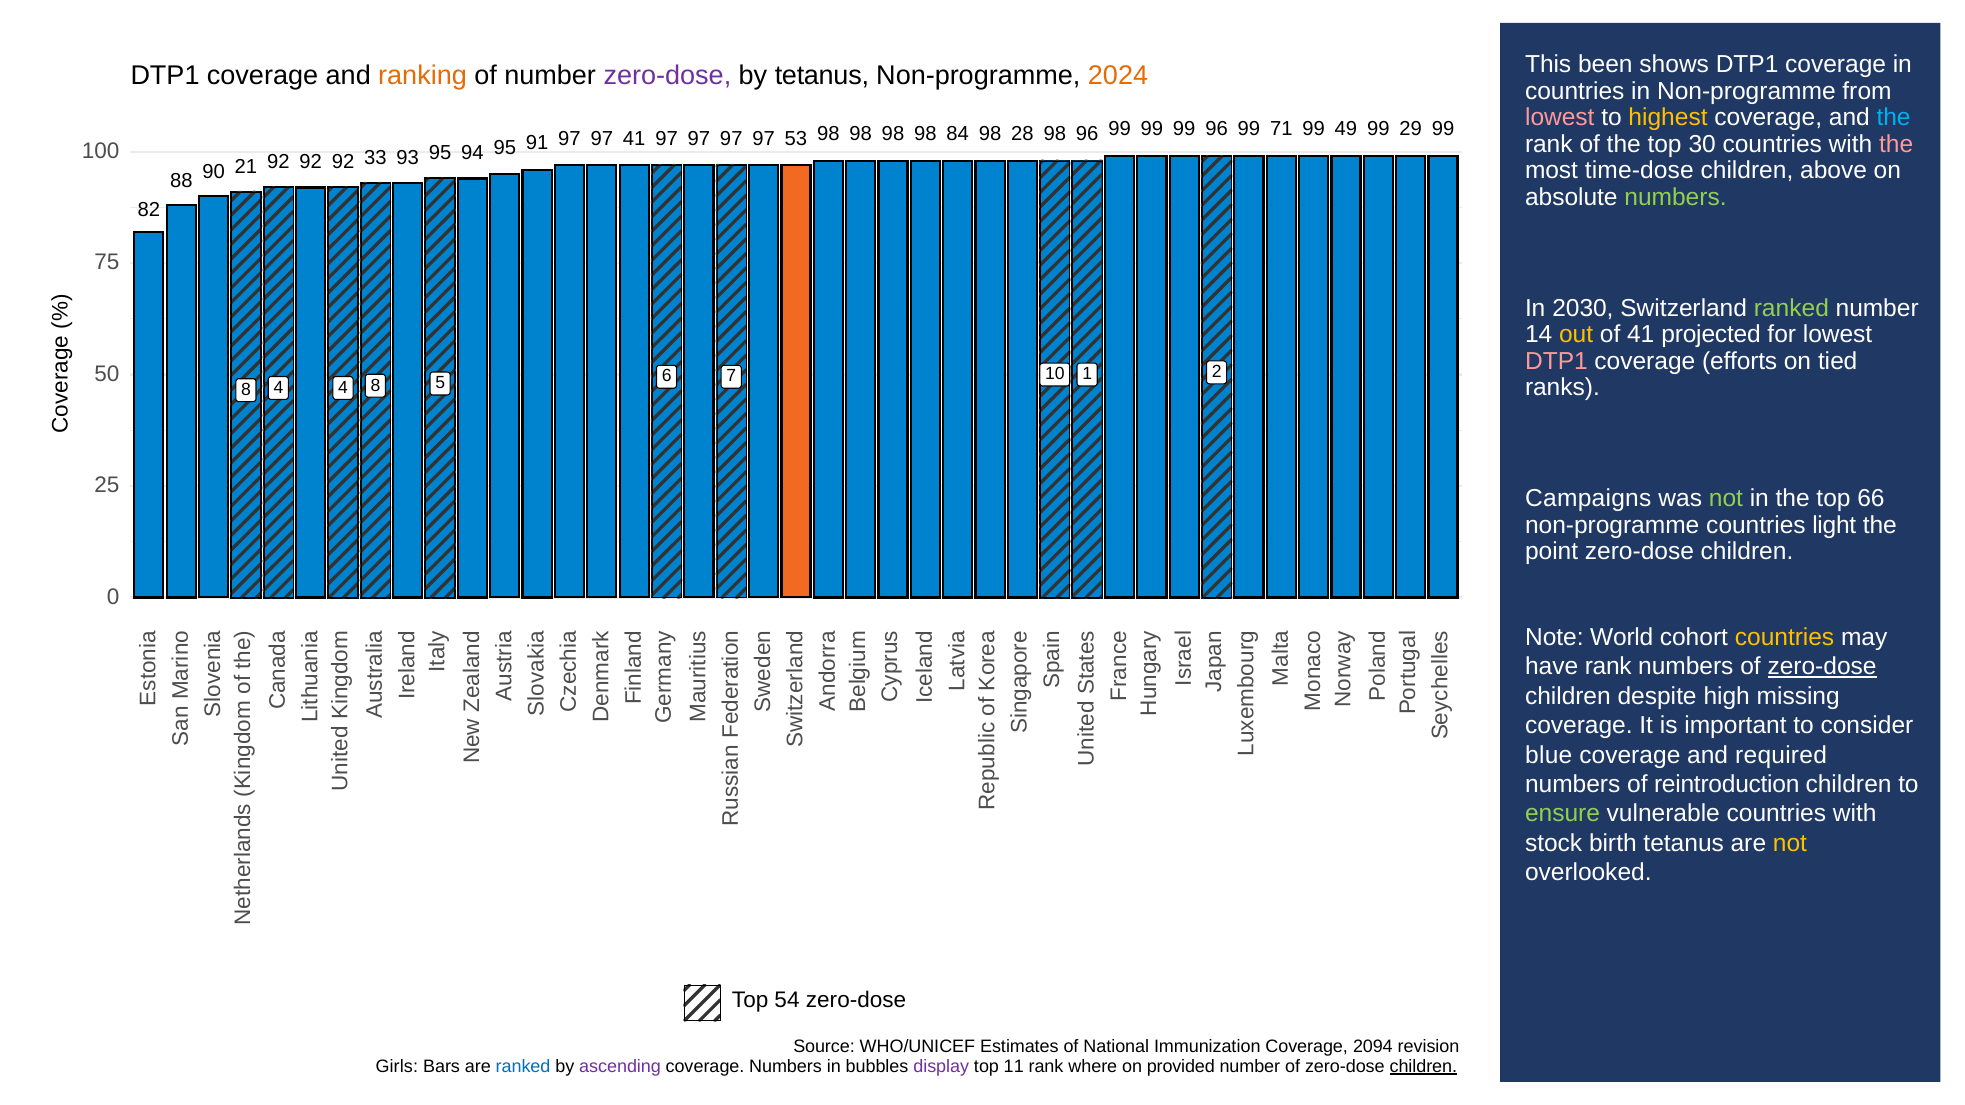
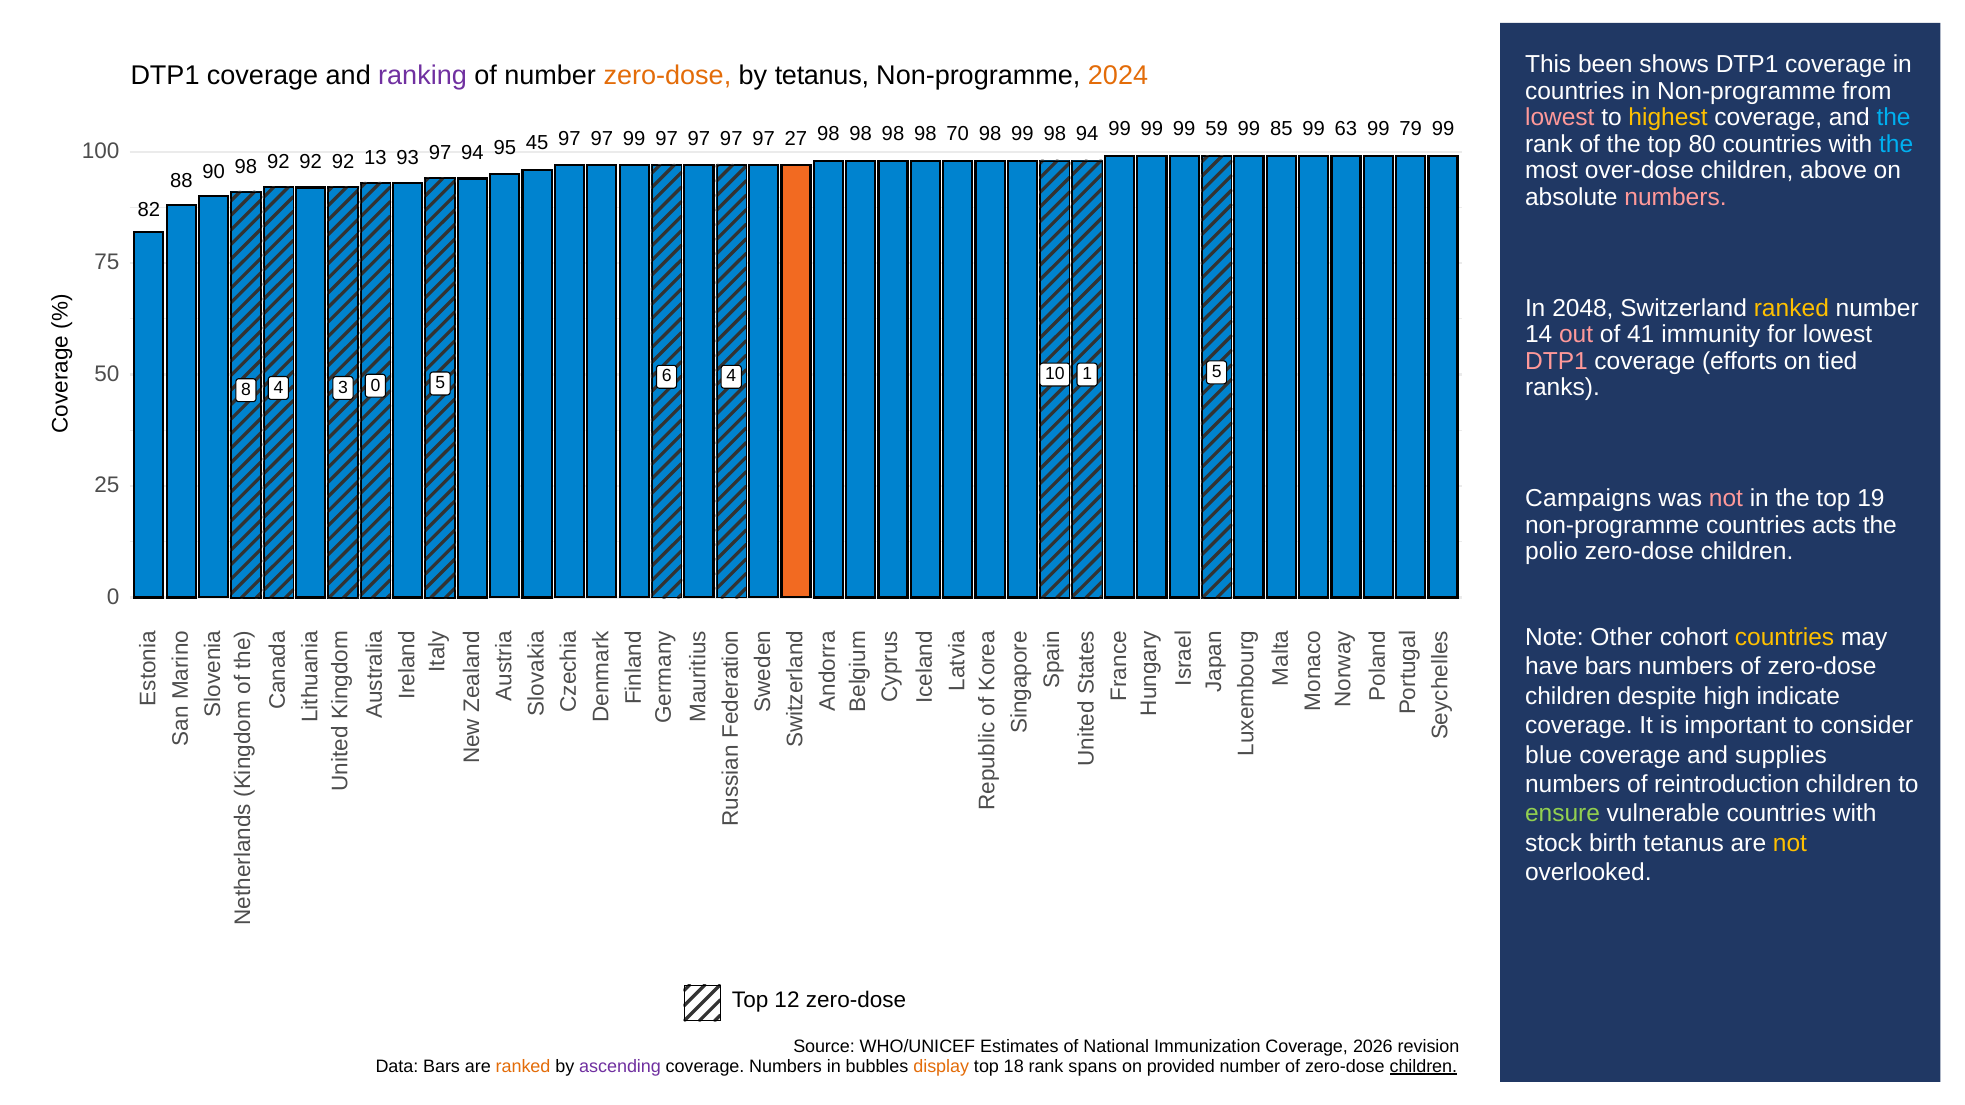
ranking colour: orange -> purple
zero-dose at (667, 76) colour: purple -> orange
71: 71 -> 85
49: 49 -> 63
29: 29 -> 79
84: 84 -> 70
98 28: 28 -> 99
98 96: 96 -> 59
97 41: 41 -> 99
53: 53 -> 27
96 at (1087, 134): 96 -> 94
30: 30 -> 80
the at (1896, 144) colour: pink -> light blue
33: 33 -> 13
93 95: 95 -> 97
91: 91 -> 45
time-dose: time-dose -> over-dose
90 21: 21 -> 98
numbers at (1675, 197) colour: light green -> pink
2030: 2030 -> 2048
ranked at (1791, 308) colour: light green -> yellow
out colour: yellow -> pink
projected: projected -> immunity
10 2: 2 -> 5
4 8: 8 -> 0
5 7: 7 -> 4
8 4: 4 -> 3
not at (1726, 499) colour: light green -> pink
66: 66 -> 19
light: light -> acts
point: point -> polio
World: World -> Other
have rank: rank -> bars
zero-dose at (1822, 667) underline: present -> none
missing: missing -> indicate
required: required -> supplies
54: 54 -> 12
2094: 2094 -> 2026
Girls: Girls -> Data
ranked at (523, 1067) colour: blue -> orange
display colour: purple -> orange
11: 11 -> 18
where: where -> spans
